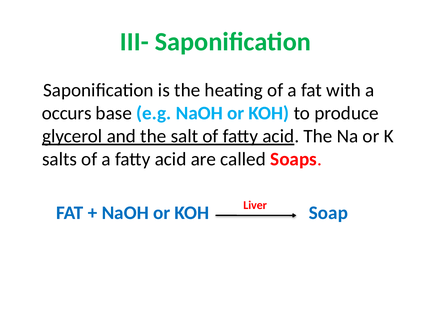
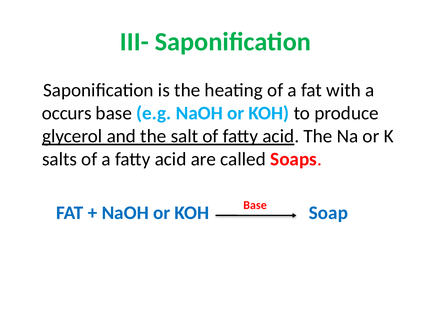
Liver at (255, 205): Liver -> Base
